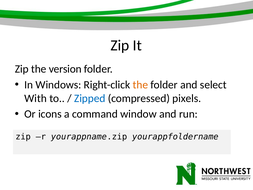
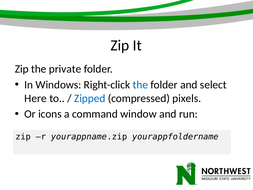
version: version -> private
the at (140, 85) colour: orange -> blue
With: With -> Here
